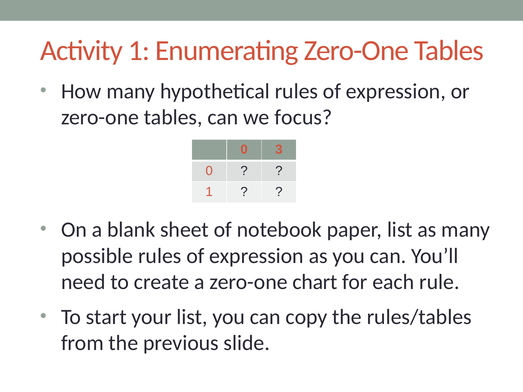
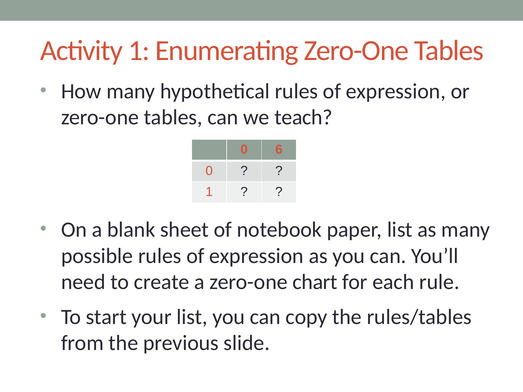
focus: focus -> teach
3: 3 -> 6
